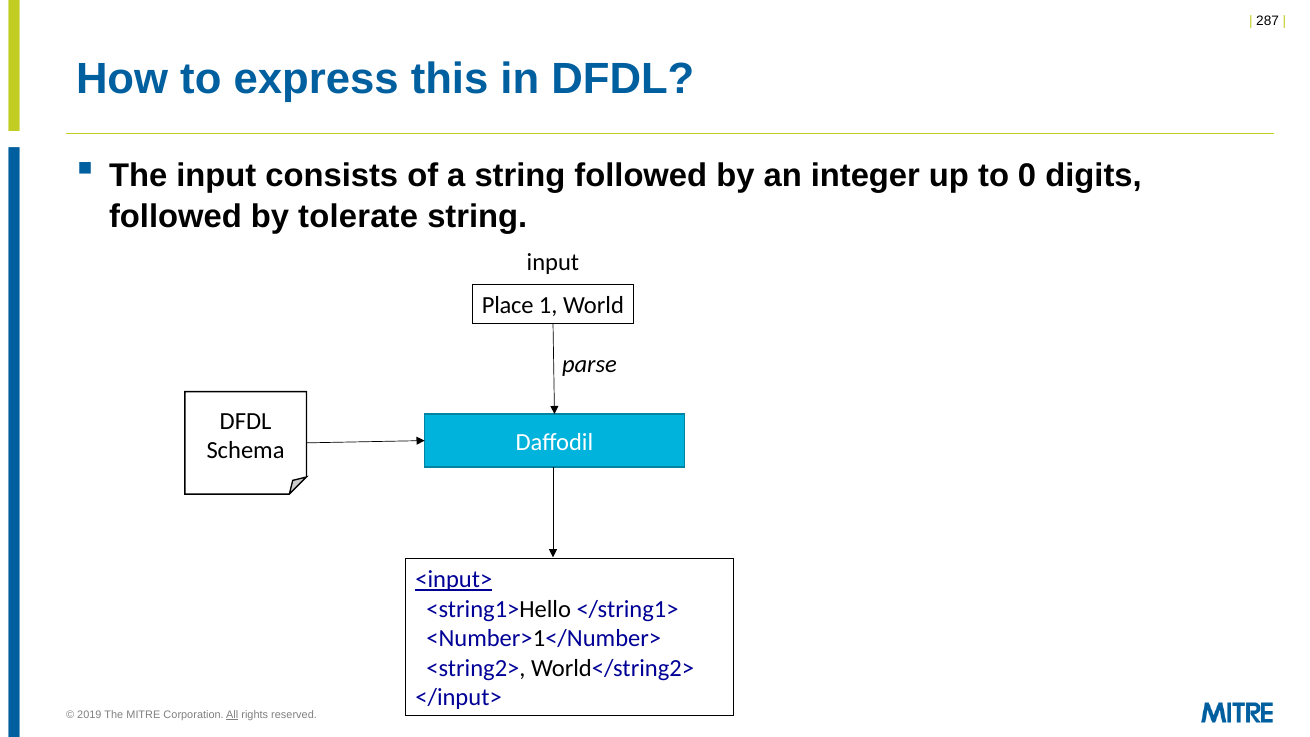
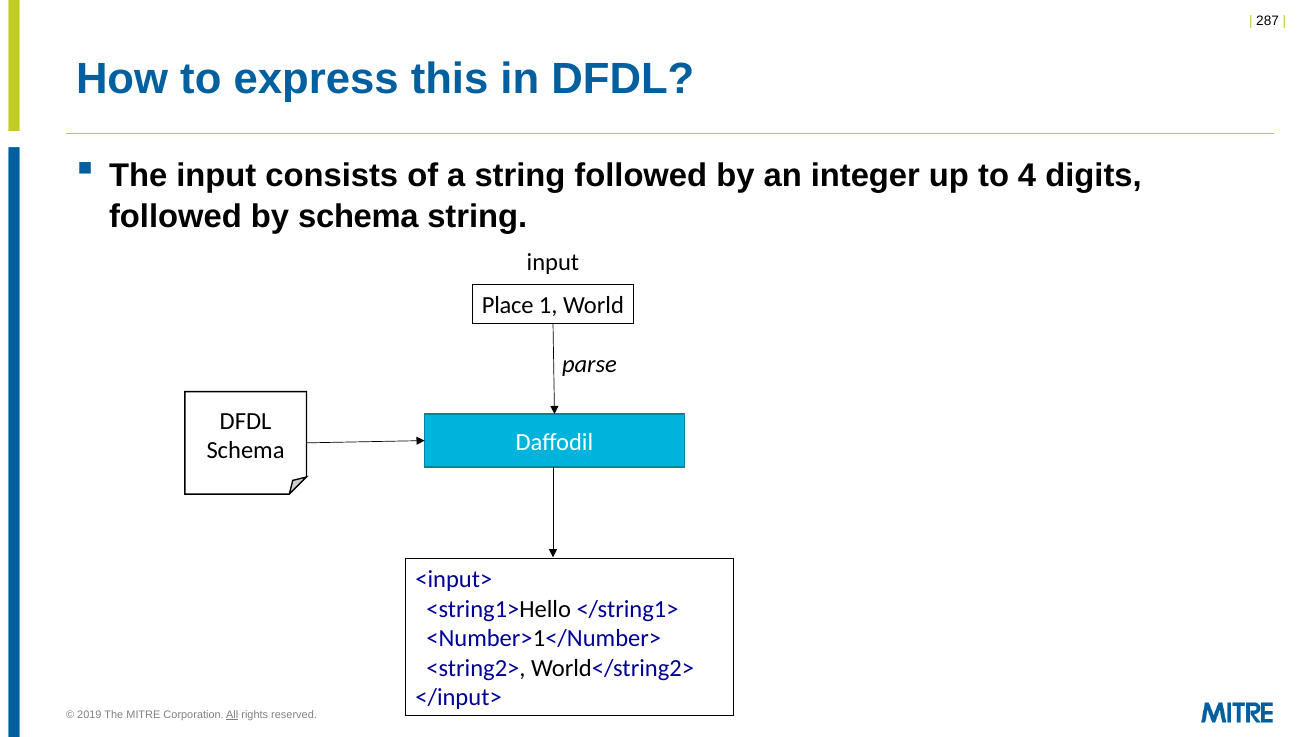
0: 0 -> 4
by tolerate: tolerate -> schema
<input> underline: present -> none
